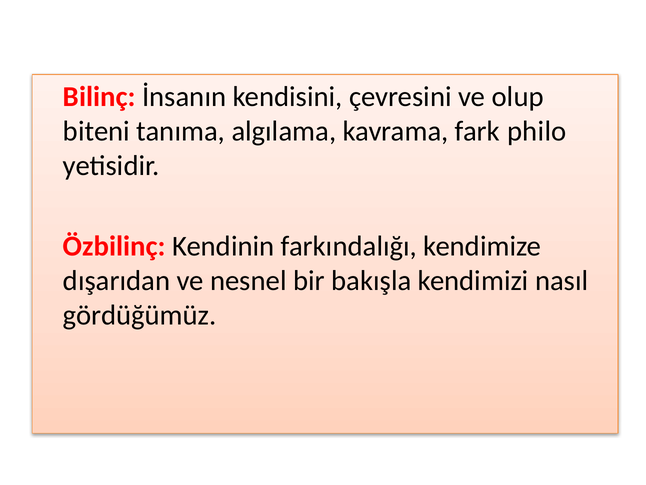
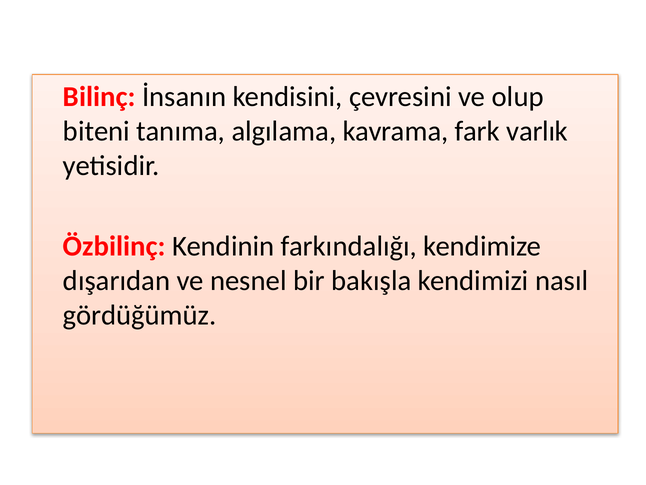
philo: philo -> varlık
